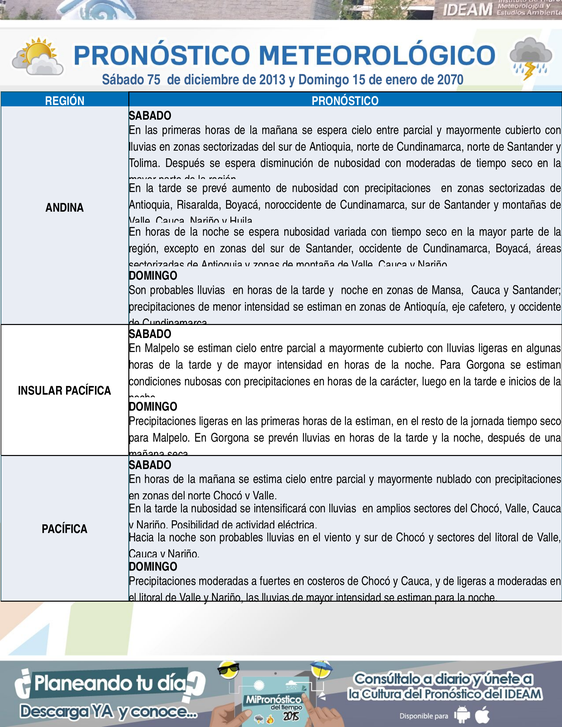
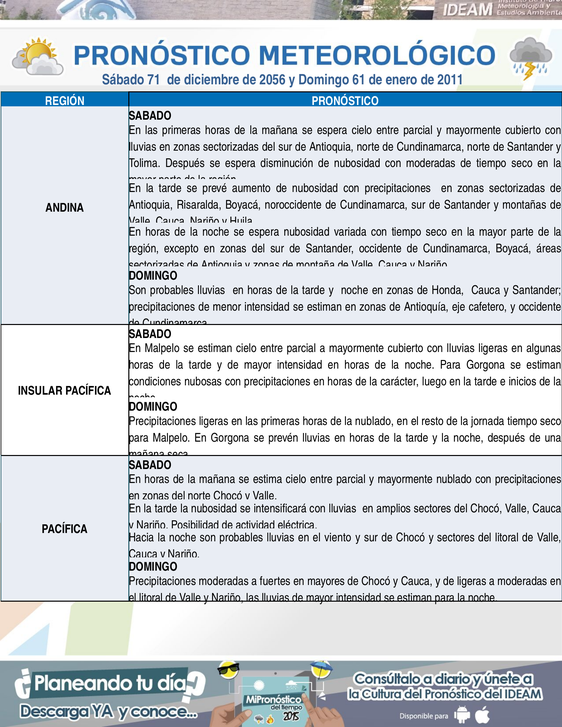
75: 75 -> 71
2013: 2013 -> 2056
15: 15 -> 61
2070: 2070 -> 2011
Mansa: Mansa -> Honda
la estiman: estiman -> nublado
costeros: costeros -> mayores
